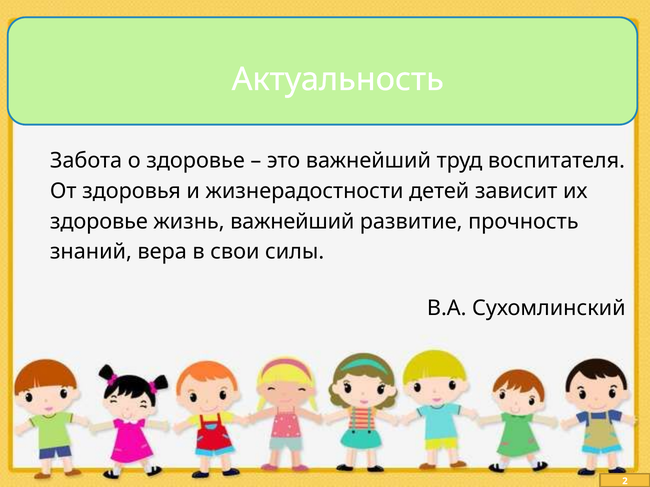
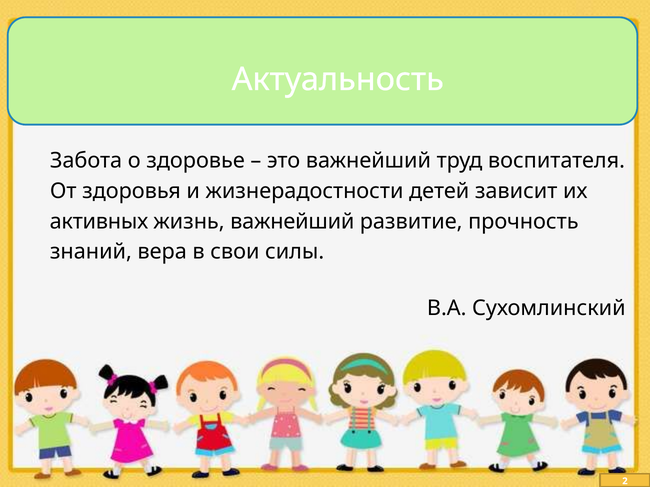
здоровье at (99, 222): здоровье -> активных
